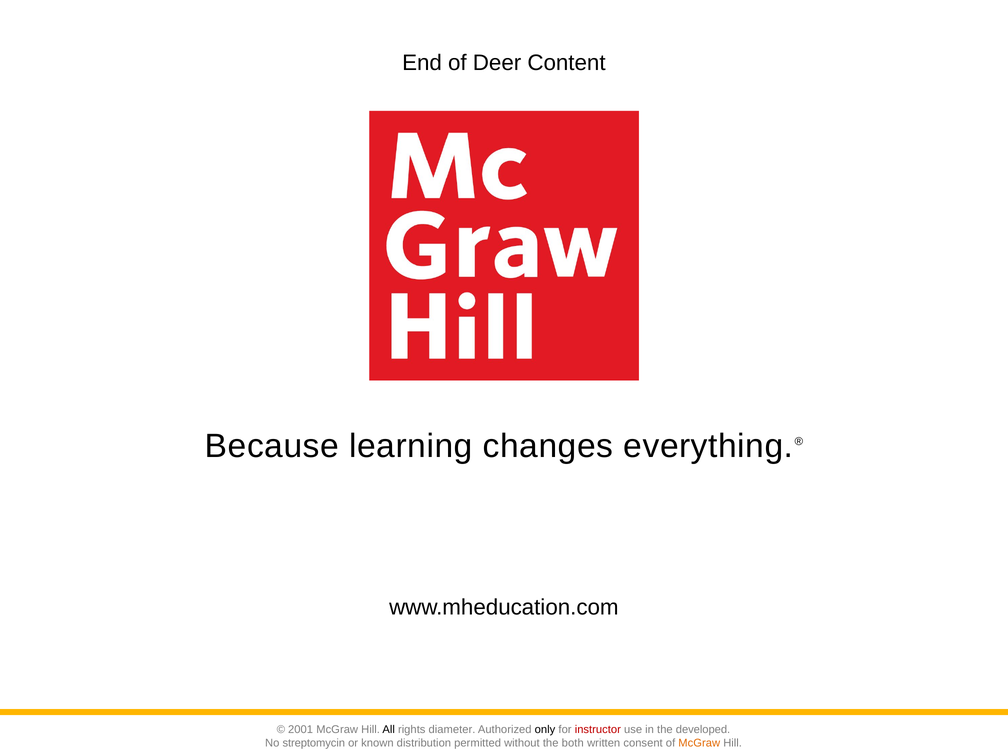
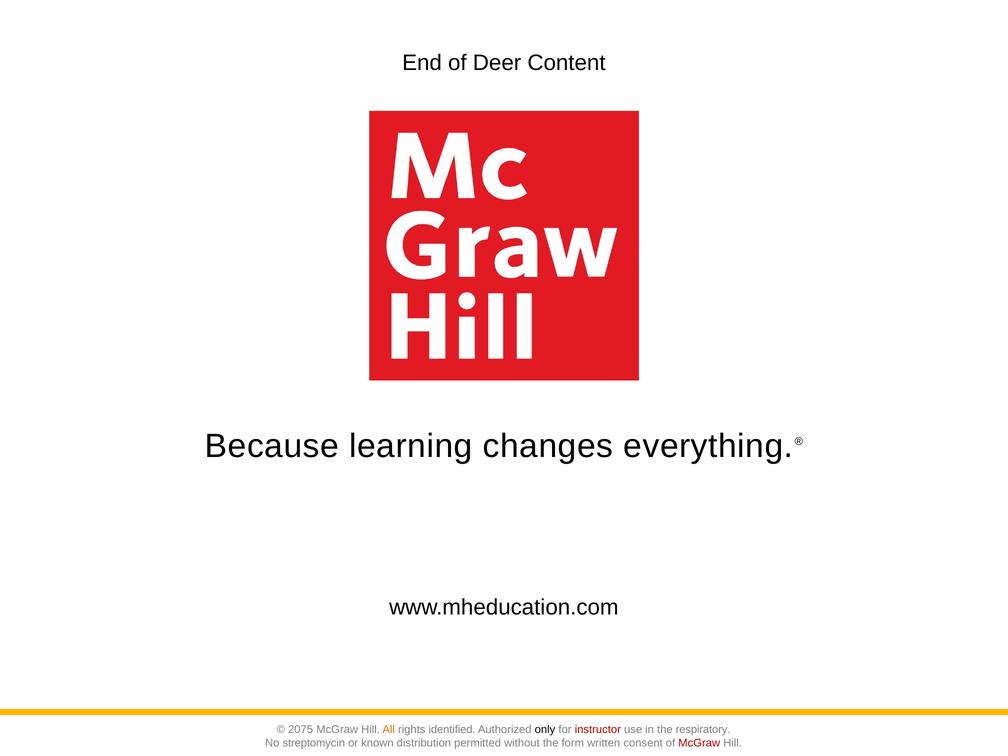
2001: 2001 -> 2075
All colour: black -> orange
diameter: diameter -> identified
developed: developed -> respiratory
both: both -> form
McGraw at (699, 743) colour: orange -> red
